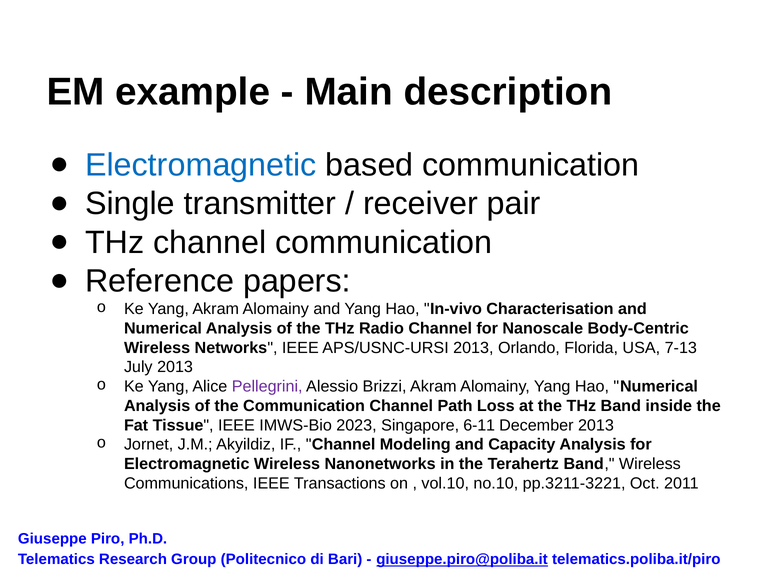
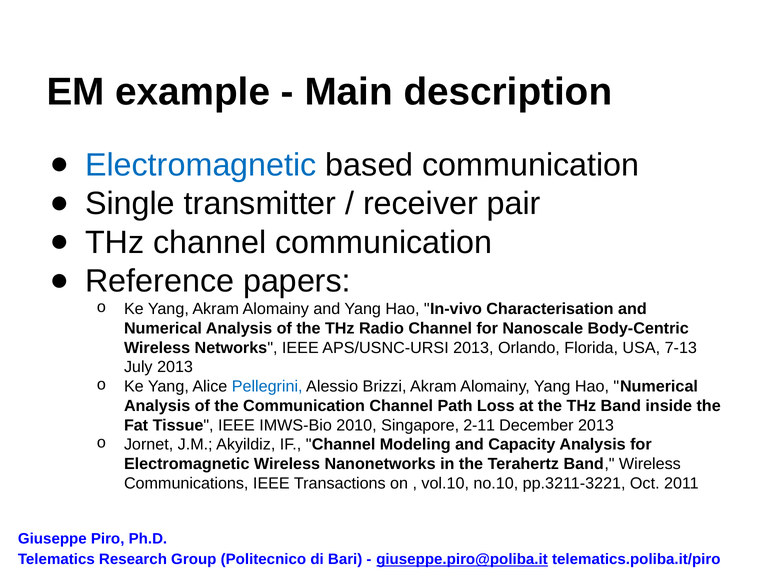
Pellegrini colour: purple -> blue
2023: 2023 -> 2010
6-11: 6-11 -> 2-11
